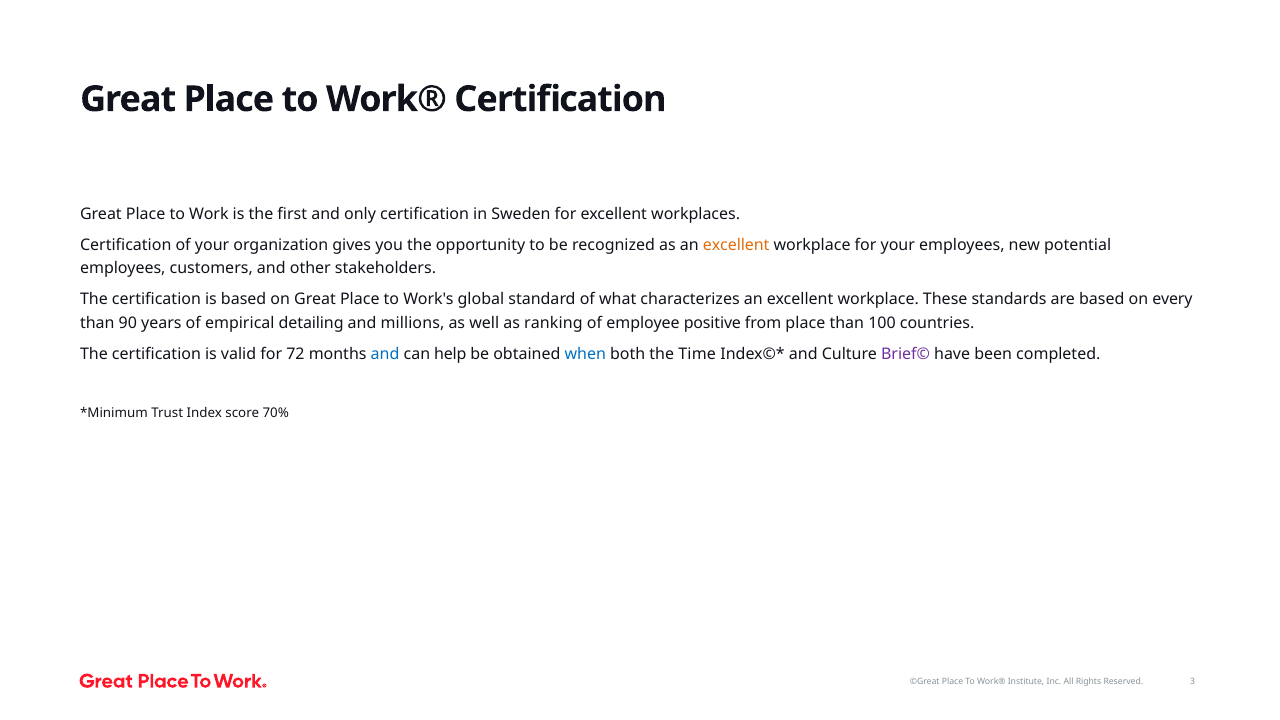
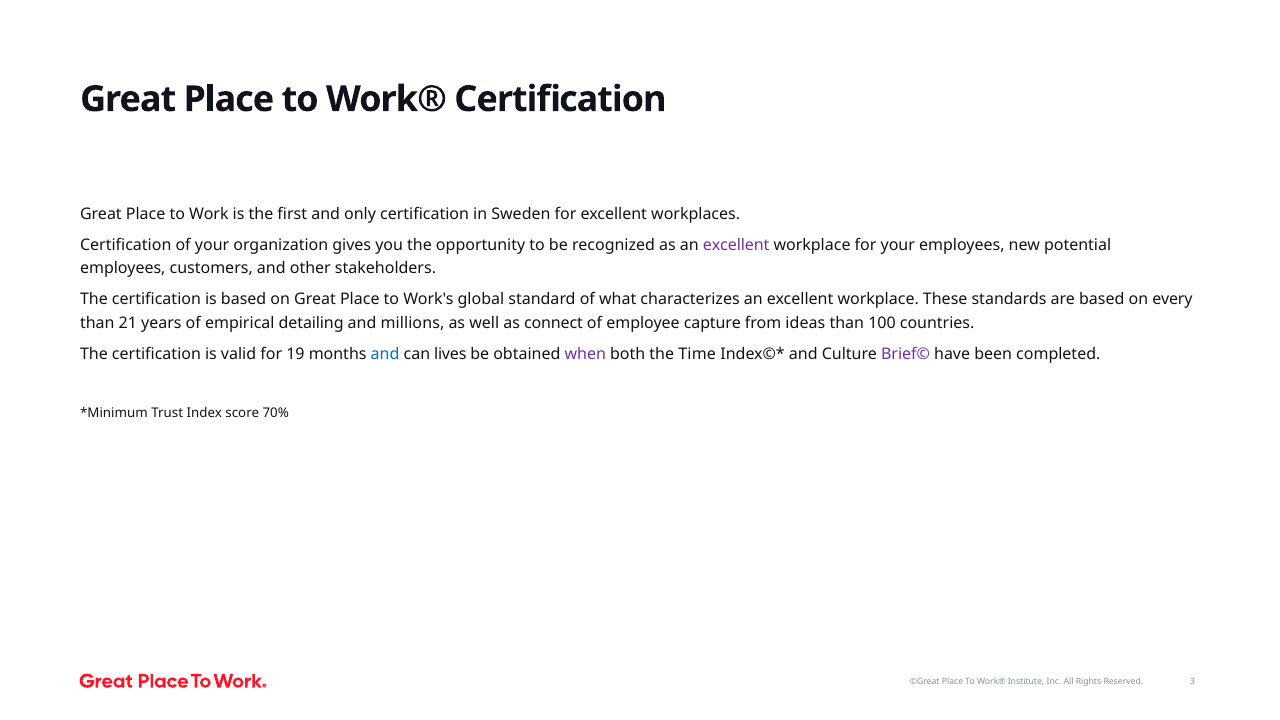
excellent at (736, 246) colour: orange -> purple
90: 90 -> 21
ranking: ranking -> connect
positive: positive -> capture
from place: place -> ideas
72: 72 -> 19
help: help -> lives
when colour: blue -> purple
